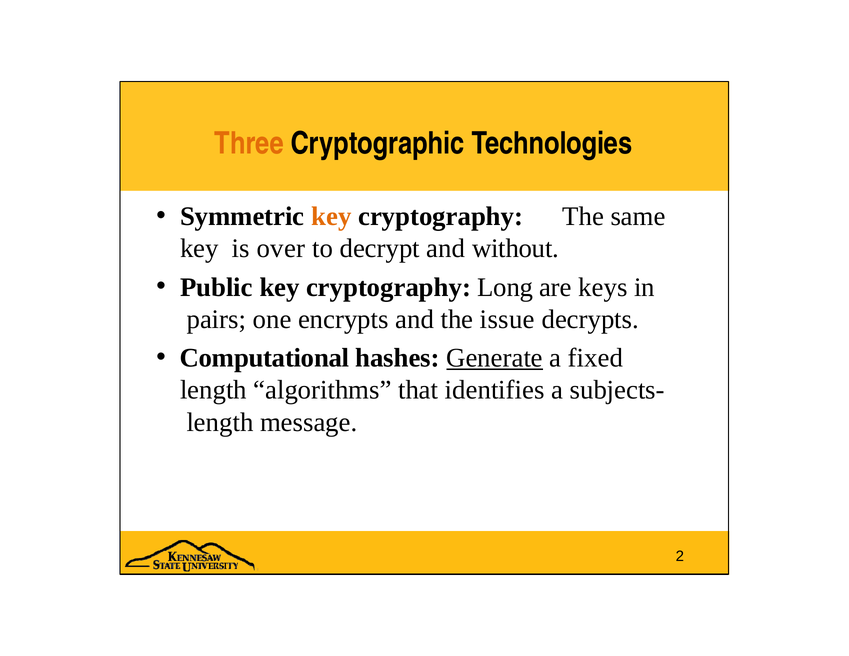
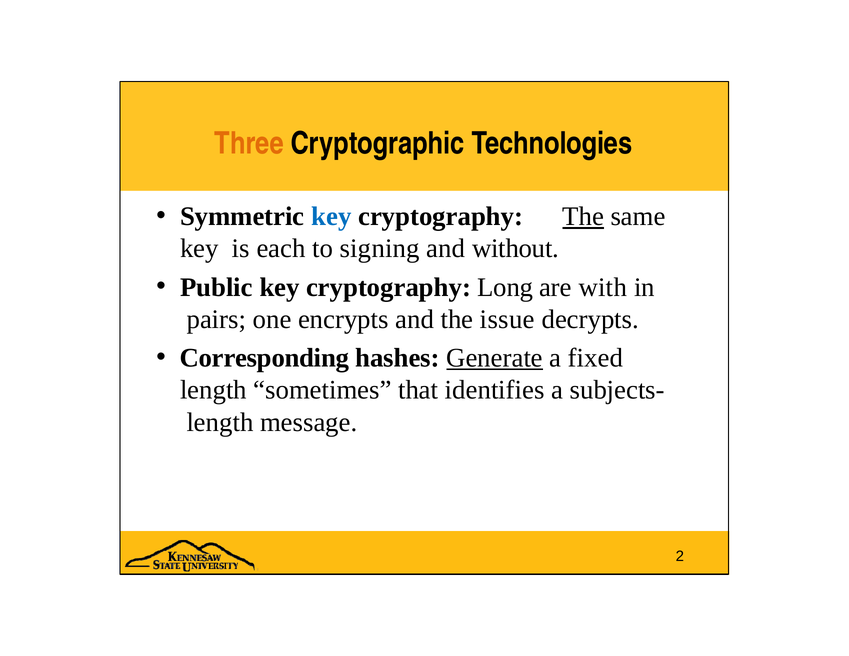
key at (331, 216) colour: orange -> blue
The at (583, 216) underline: none -> present
over: over -> each
decrypt: decrypt -> signing
keys: keys -> with
Computational: Computational -> Corresponding
algorithms: algorithms -> sometimes
